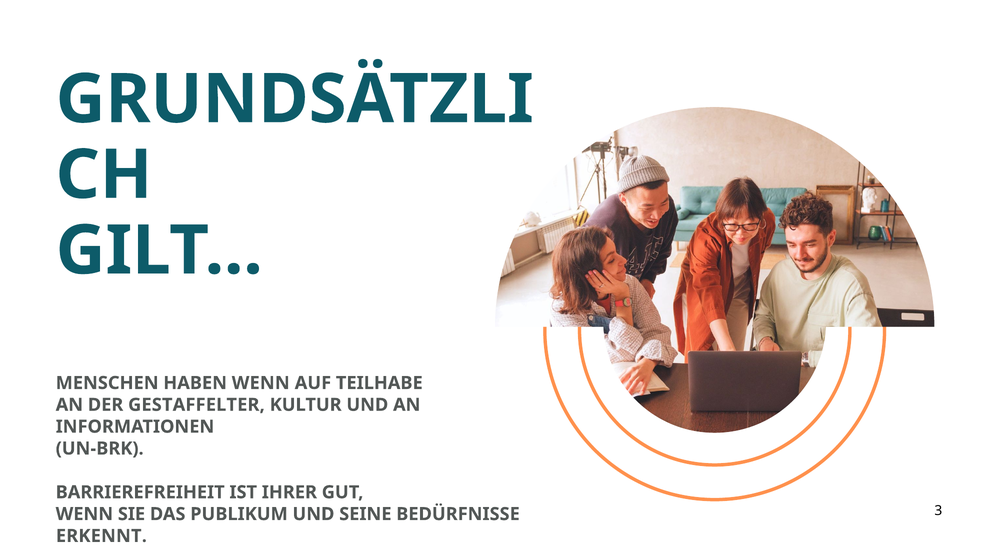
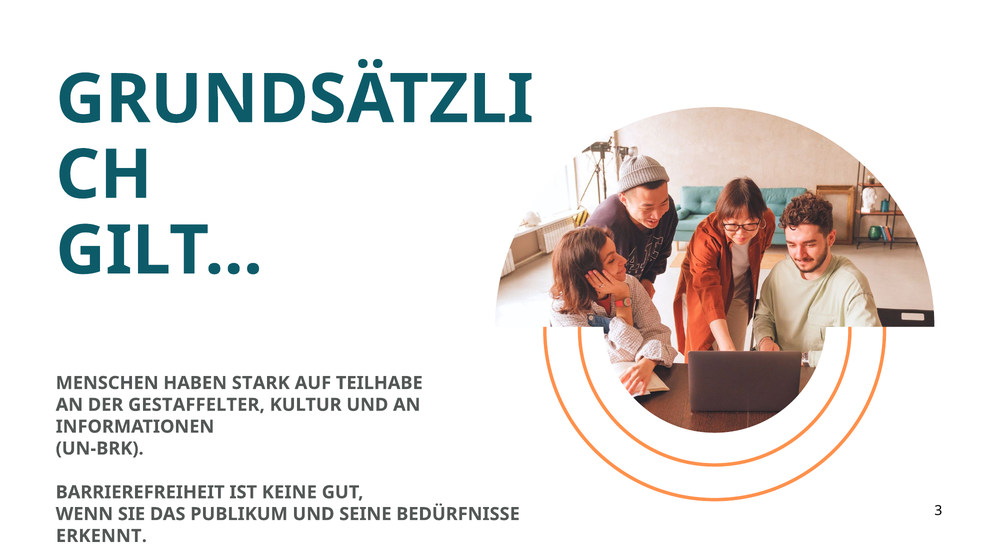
HABEN WENN: WENN -> STARK
IHRER: IHRER -> KEINE
